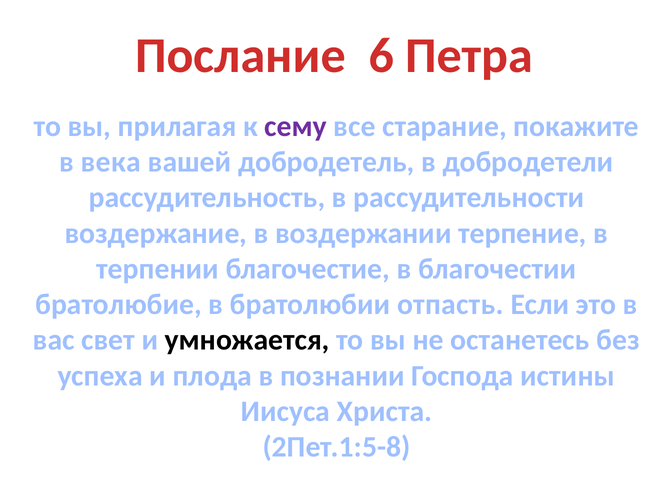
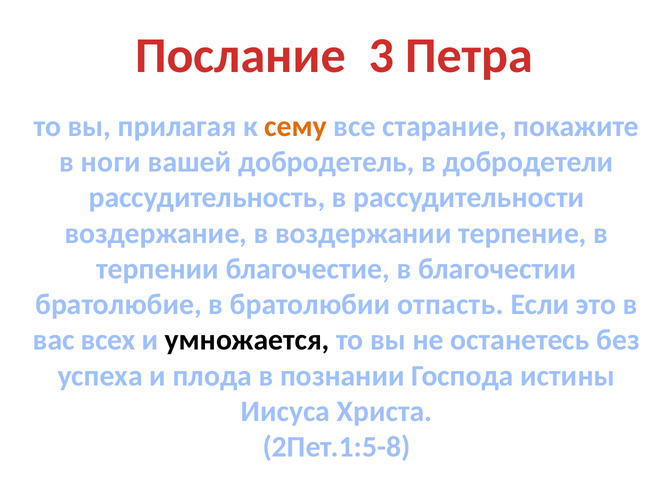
6: 6 -> 3
сему colour: purple -> orange
века: века -> ноги
свет: свет -> всех
